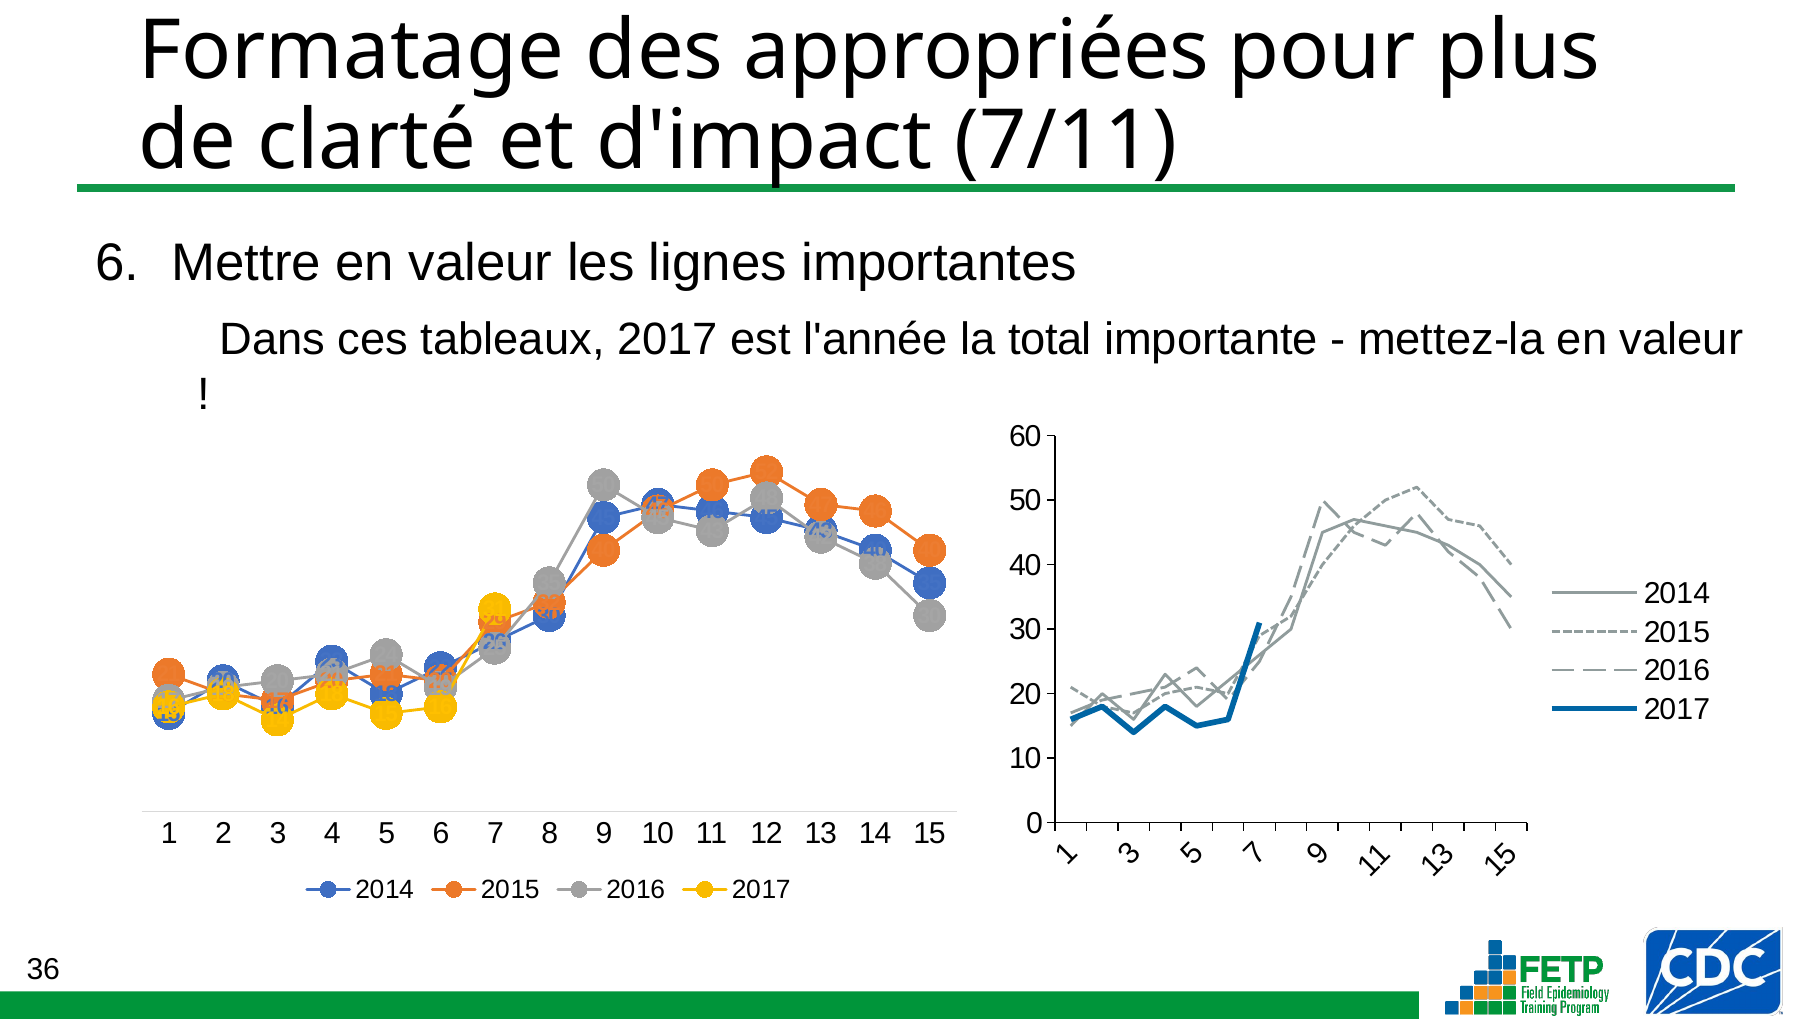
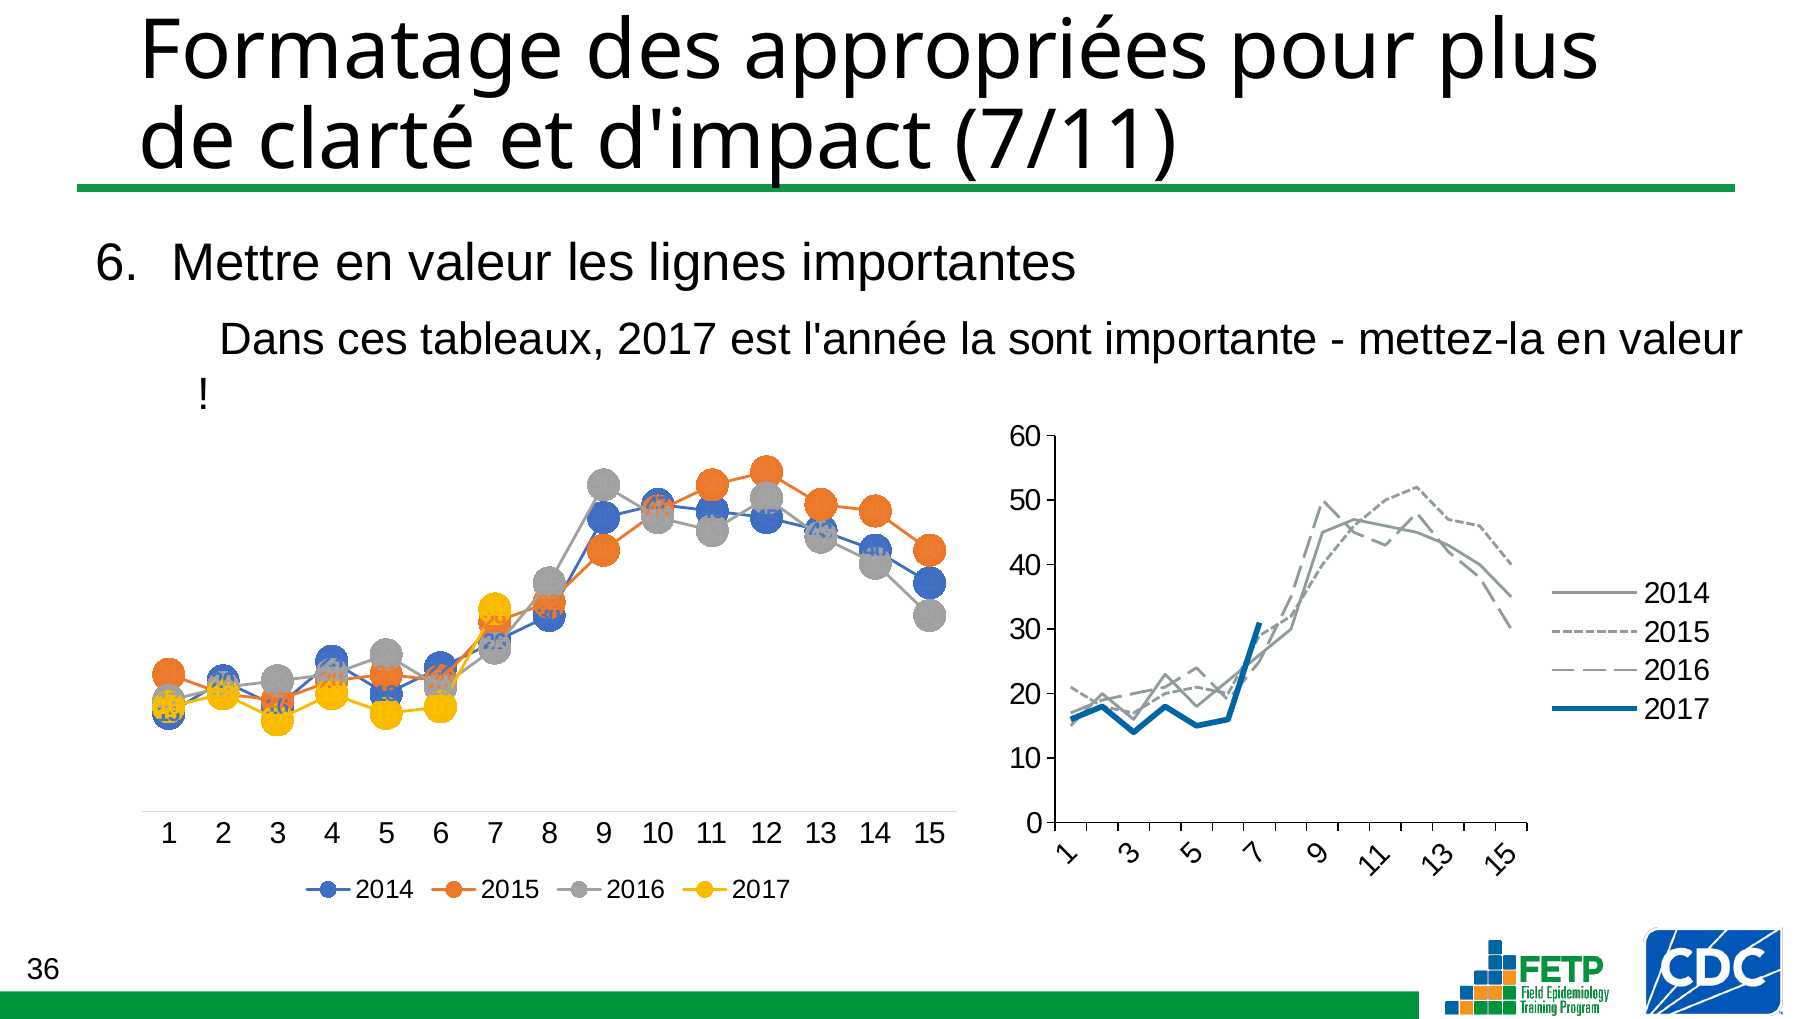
total: total -> sont
